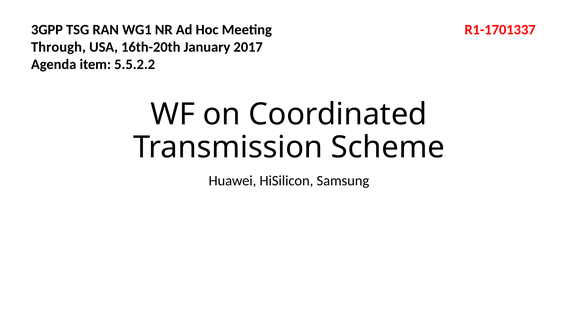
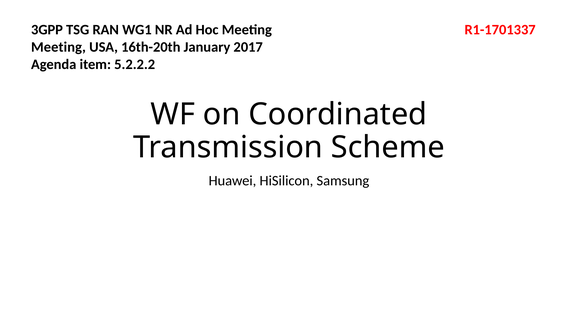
Through at (58, 47): Through -> Meeting
5.5.2.2: 5.5.2.2 -> 5.2.2.2
